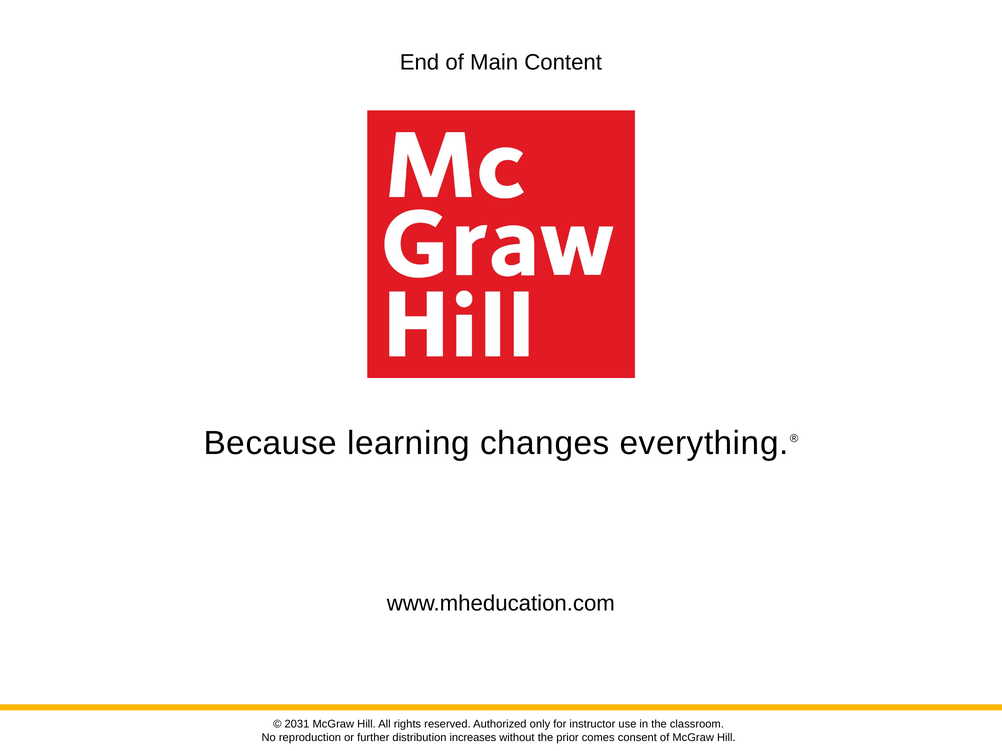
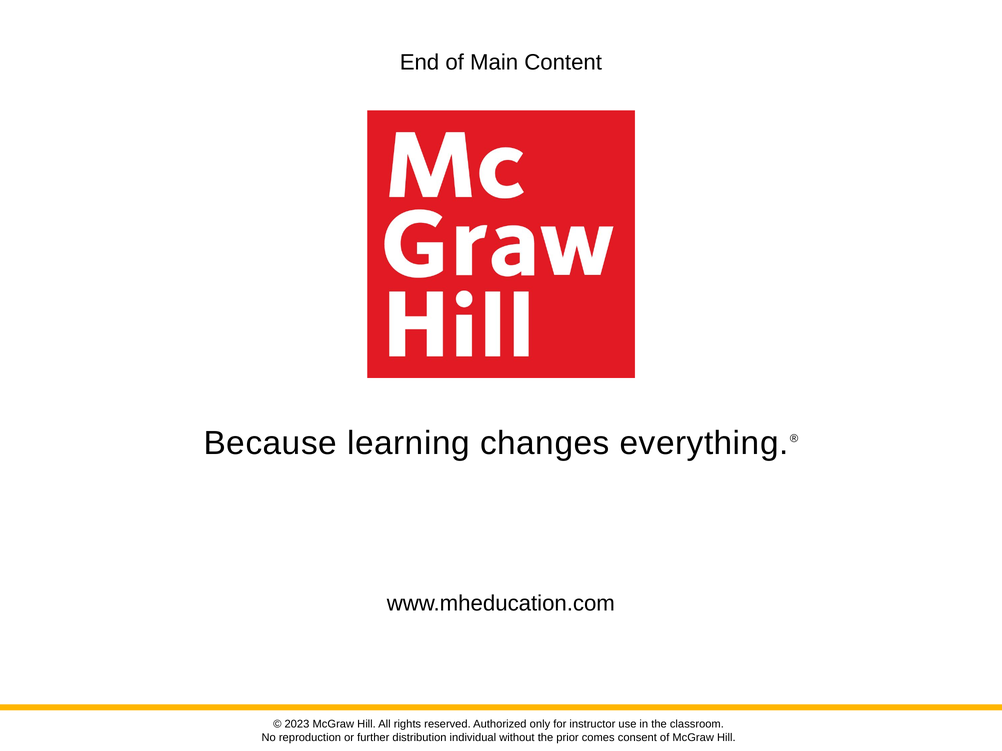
2031: 2031 -> 2023
increases: increases -> individual
